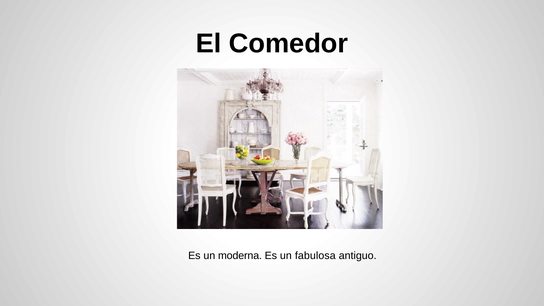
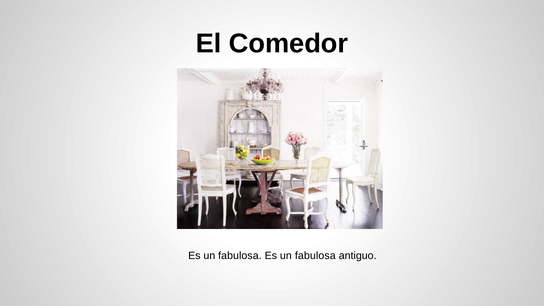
moderna at (240, 256): moderna -> fabulosa
